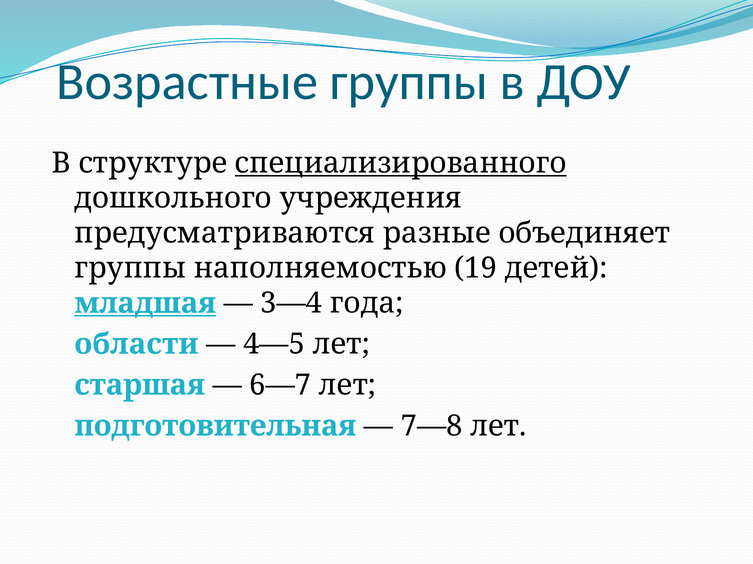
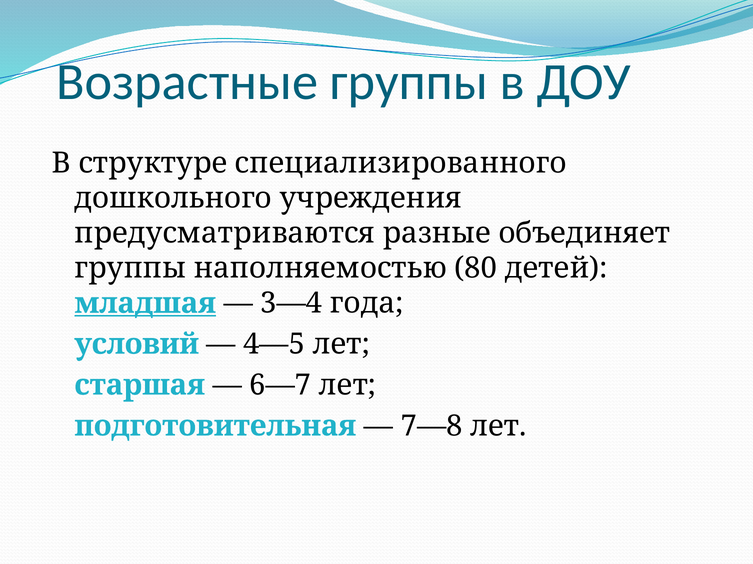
специализированного underline: present -> none
19: 19 -> 80
области: области -> условий
